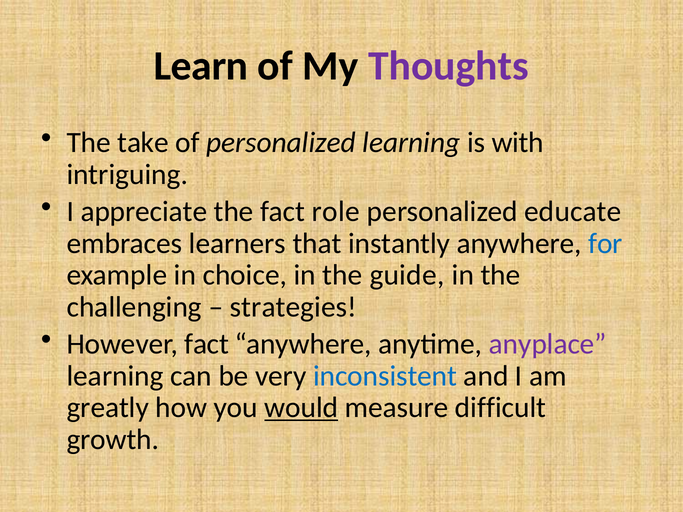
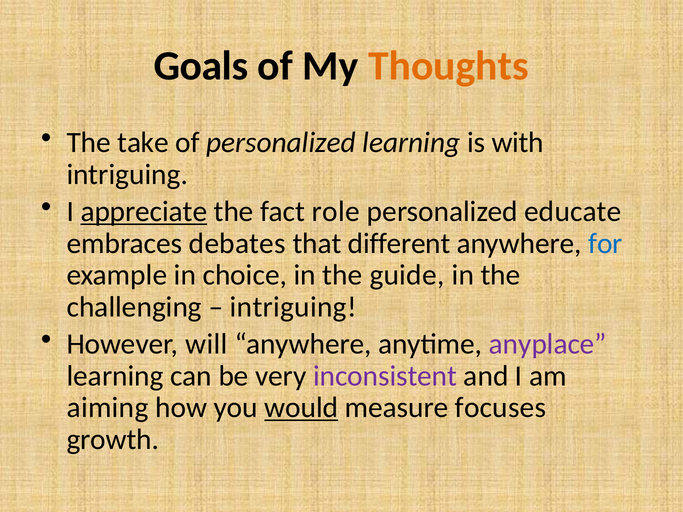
Learn: Learn -> Goals
Thoughts colour: purple -> orange
appreciate underline: none -> present
learners: learners -> debates
instantly: instantly -> different
strategies at (293, 307): strategies -> intriguing
However fact: fact -> will
inconsistent colour: blue -> purple
greatly: greatly -> aiming
difficult: difficult -> focuses
